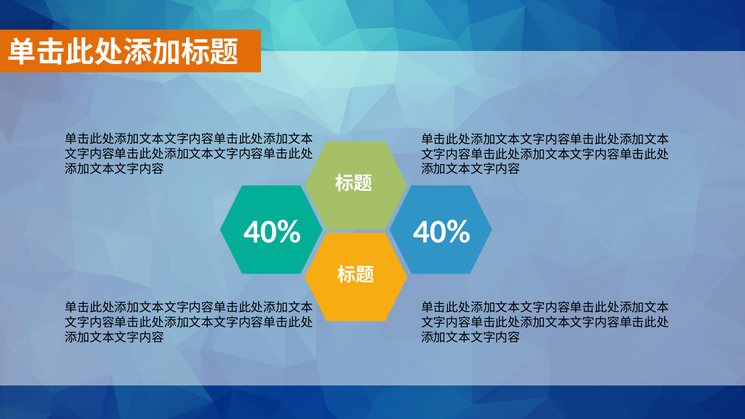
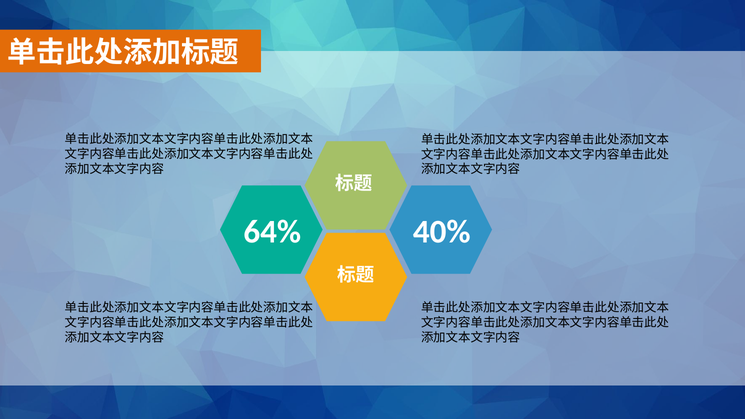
40% at (272, 232): 40% -> 64%
